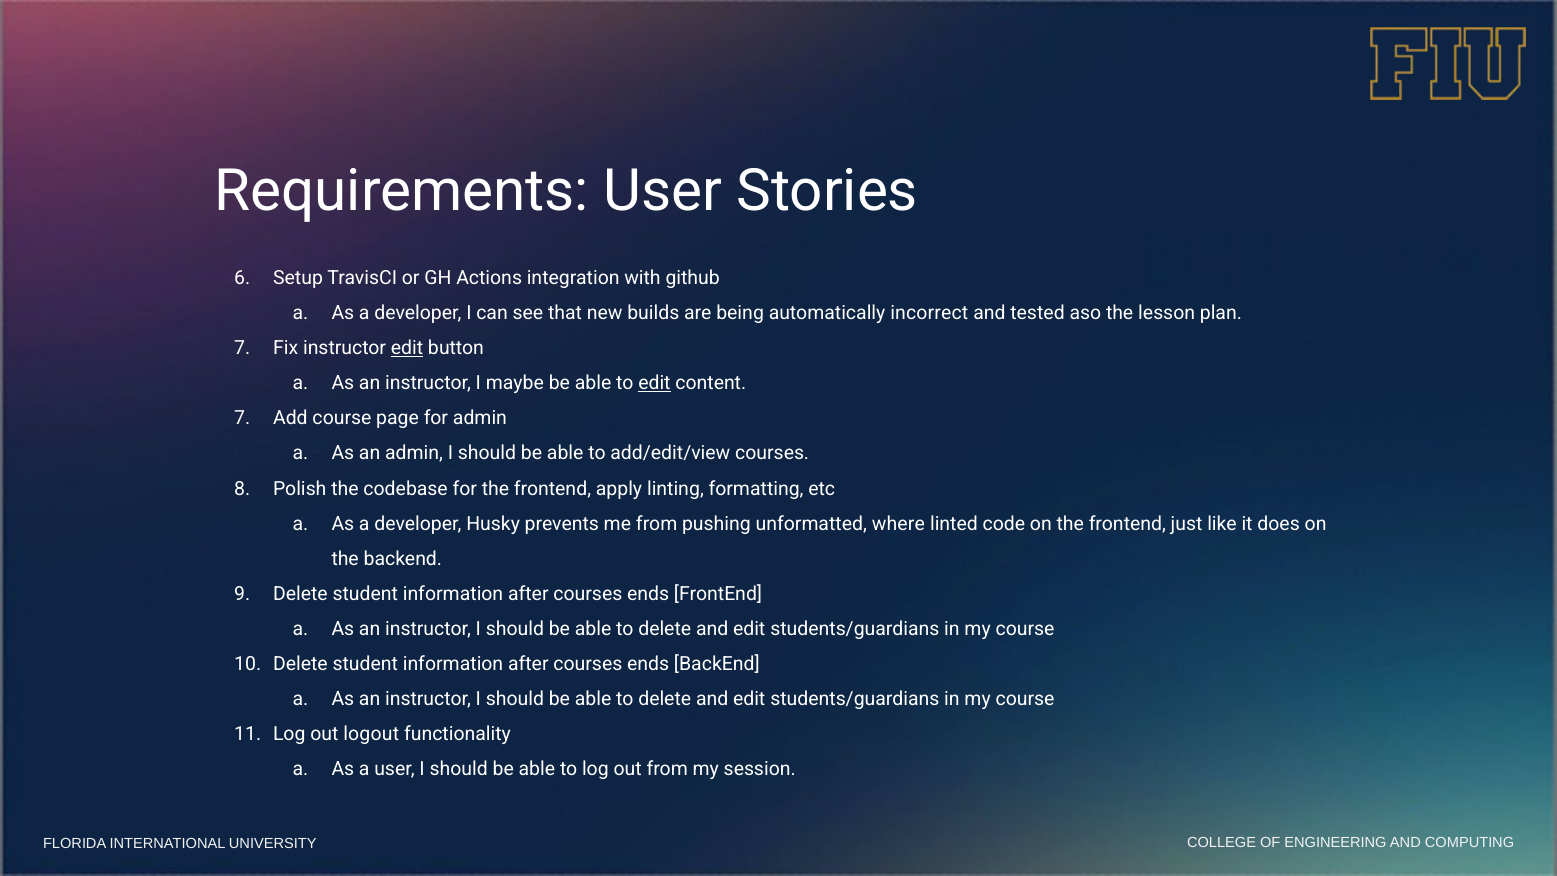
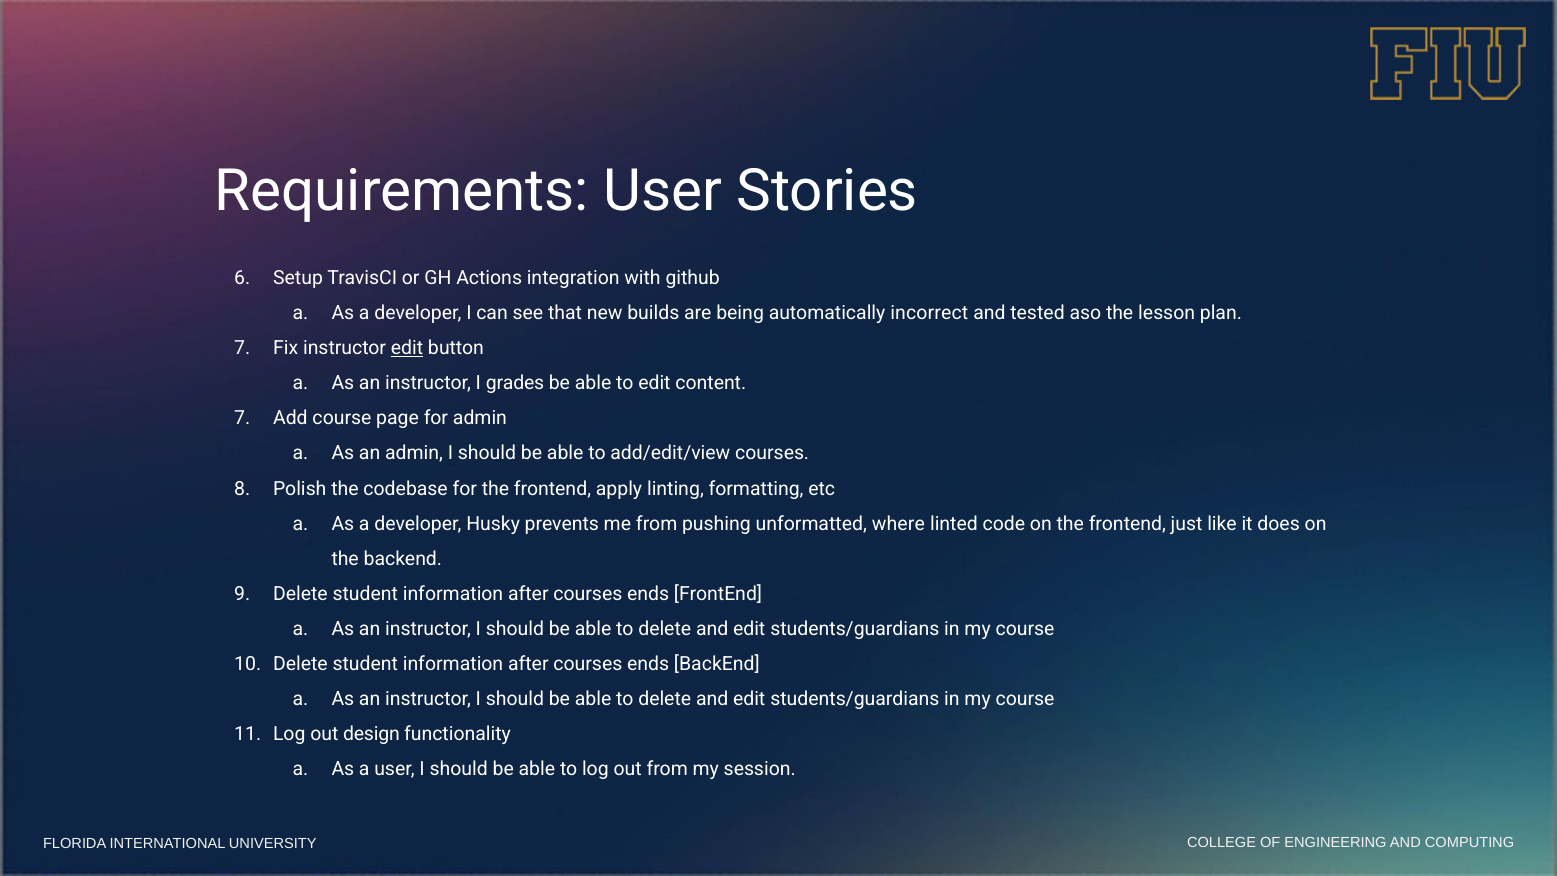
maybe: maybe -> grades
edit at (654, 383) underline: present -> none
logout: logout -> design
